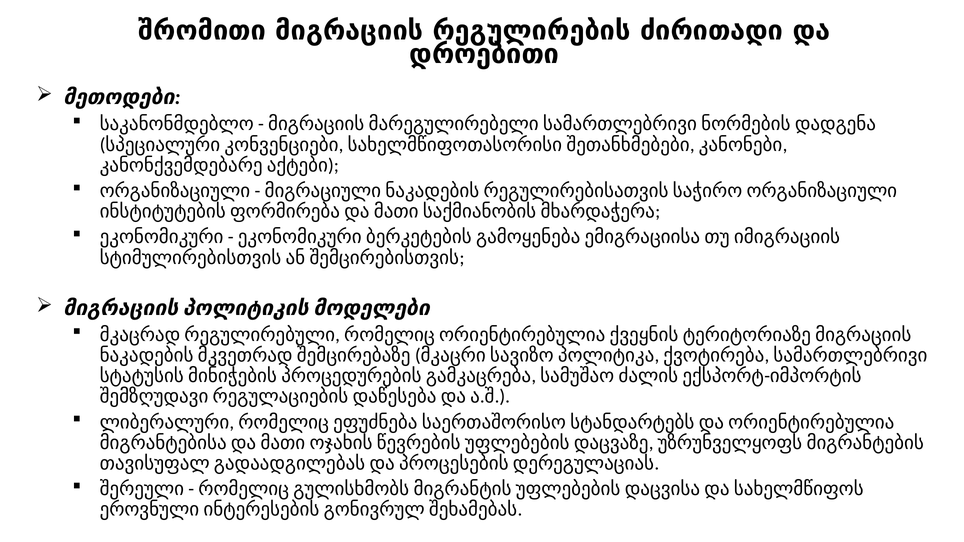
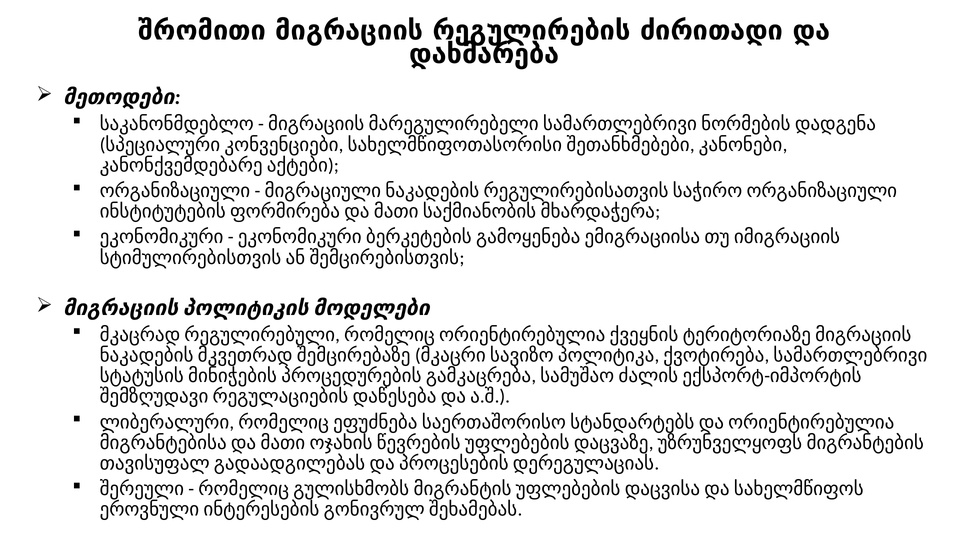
დროებითი: დროებითი -> დახმარება
